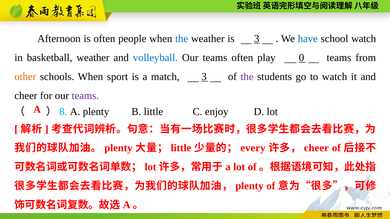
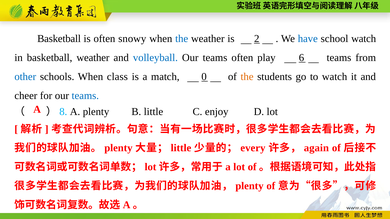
Afternoon at (59, 39): Afternoon -> Basketball
people: people -> snowy
is 3: 3 -> 2
0: 0 -> 6
other colour: orange -> blue
sport: sport -> class
match 3: 3 -> 0
the at (247, 77) colour: purple -> orange
teams at (85, 96) colour: purple -> blue
cheer at (316, 148): cheer -> again
